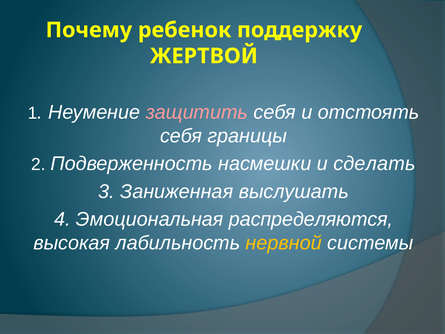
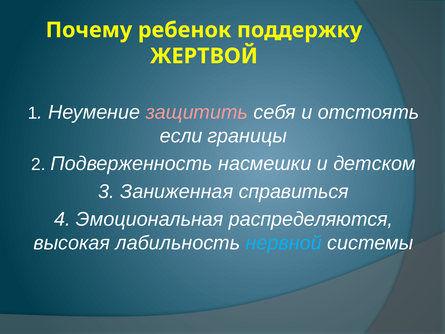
себя at (181, 136): себя -> если
сделать: сделать -> детском
выслушать: выслушать -> справиться
нервной colour: yellow -> light blue
